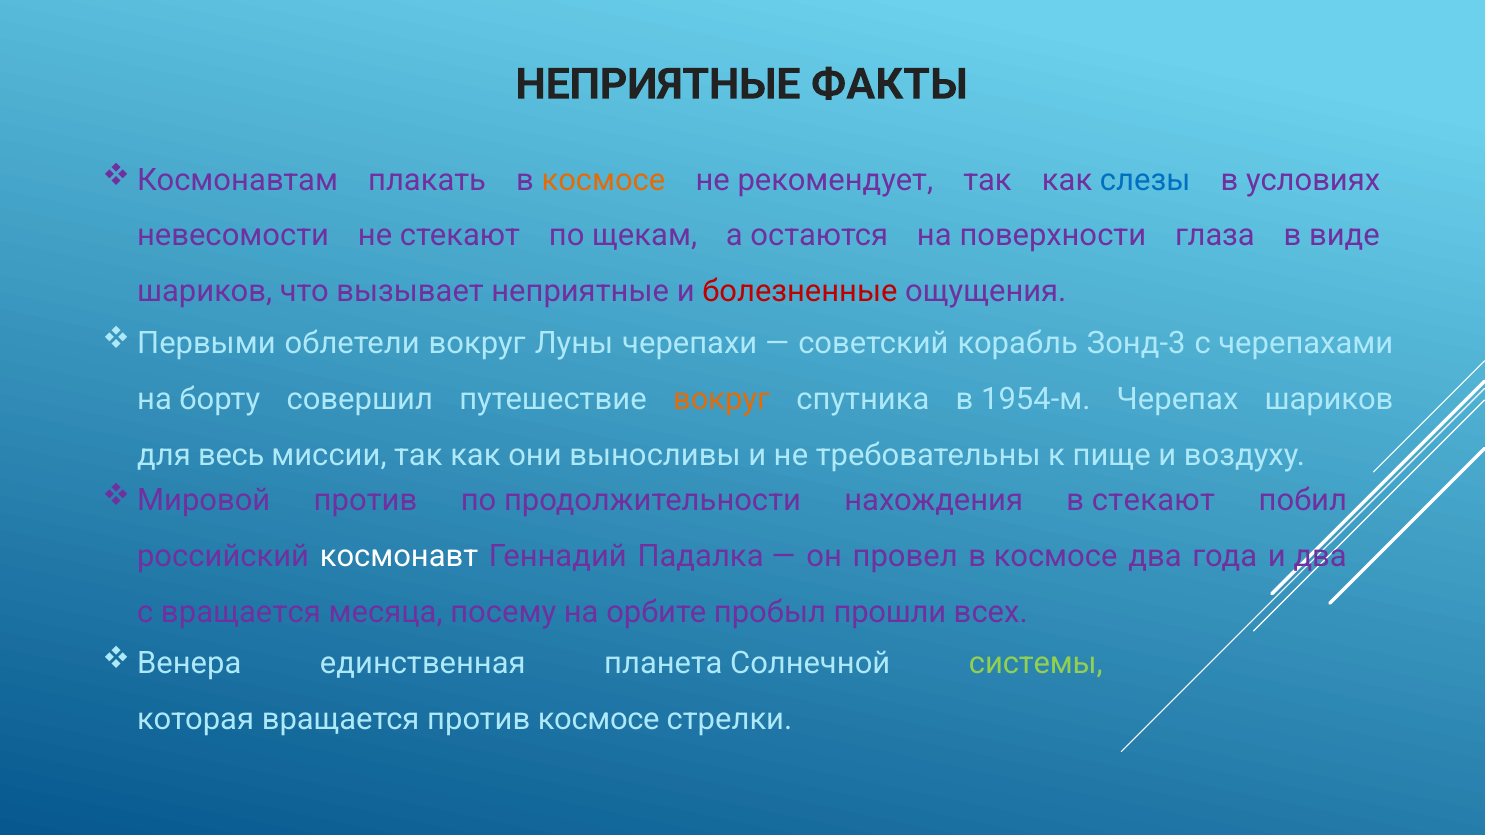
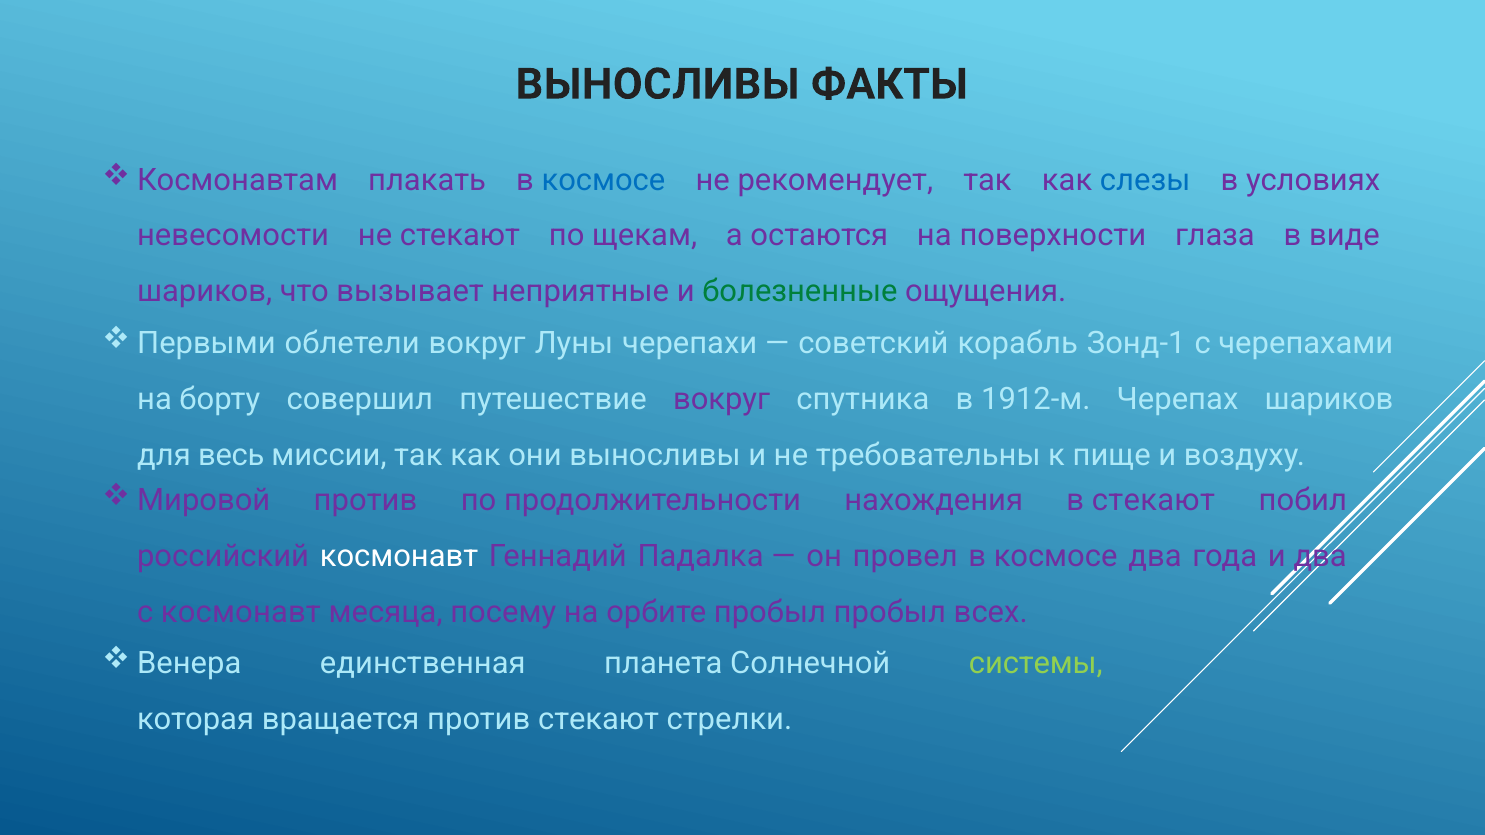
НЕПРИЯТНЫЕ at (658, 84): НЕПРИЯТНЫЕ -> ВЫНОСЛИВЫ
космосе at (603, 180) colour: orange -> blue
болезненные colour: red -> green
Зонд-3: Зонд-3 -> Зонд-1
вокруг at (722, 400) colour: orange -> purple
1954-м: 1954-м -> 1912-м
с вращается: вращается -> космонавт
пробыл прошли: прошли -> пробыл
против космосе: космосе -> стекают
